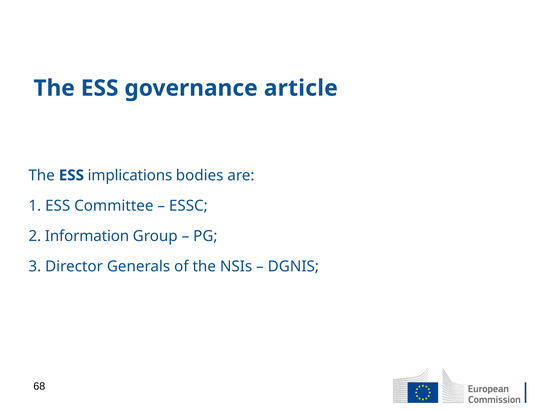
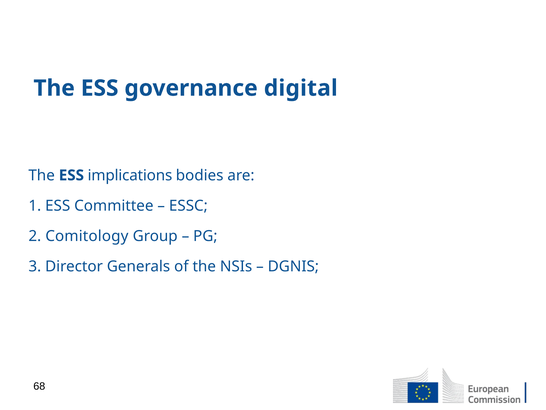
article: article -> digital
Information: Information -> Comitology
